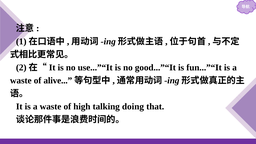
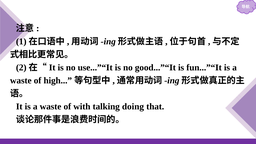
alive: alive -> high
high: high -> with
